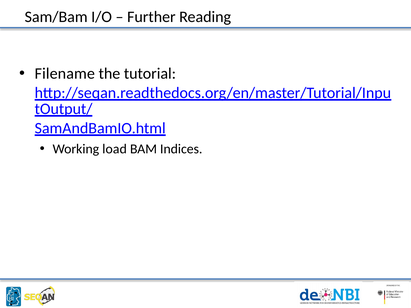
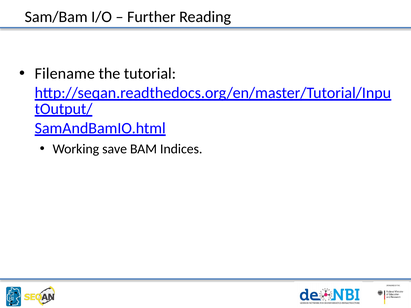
load: load -> save
